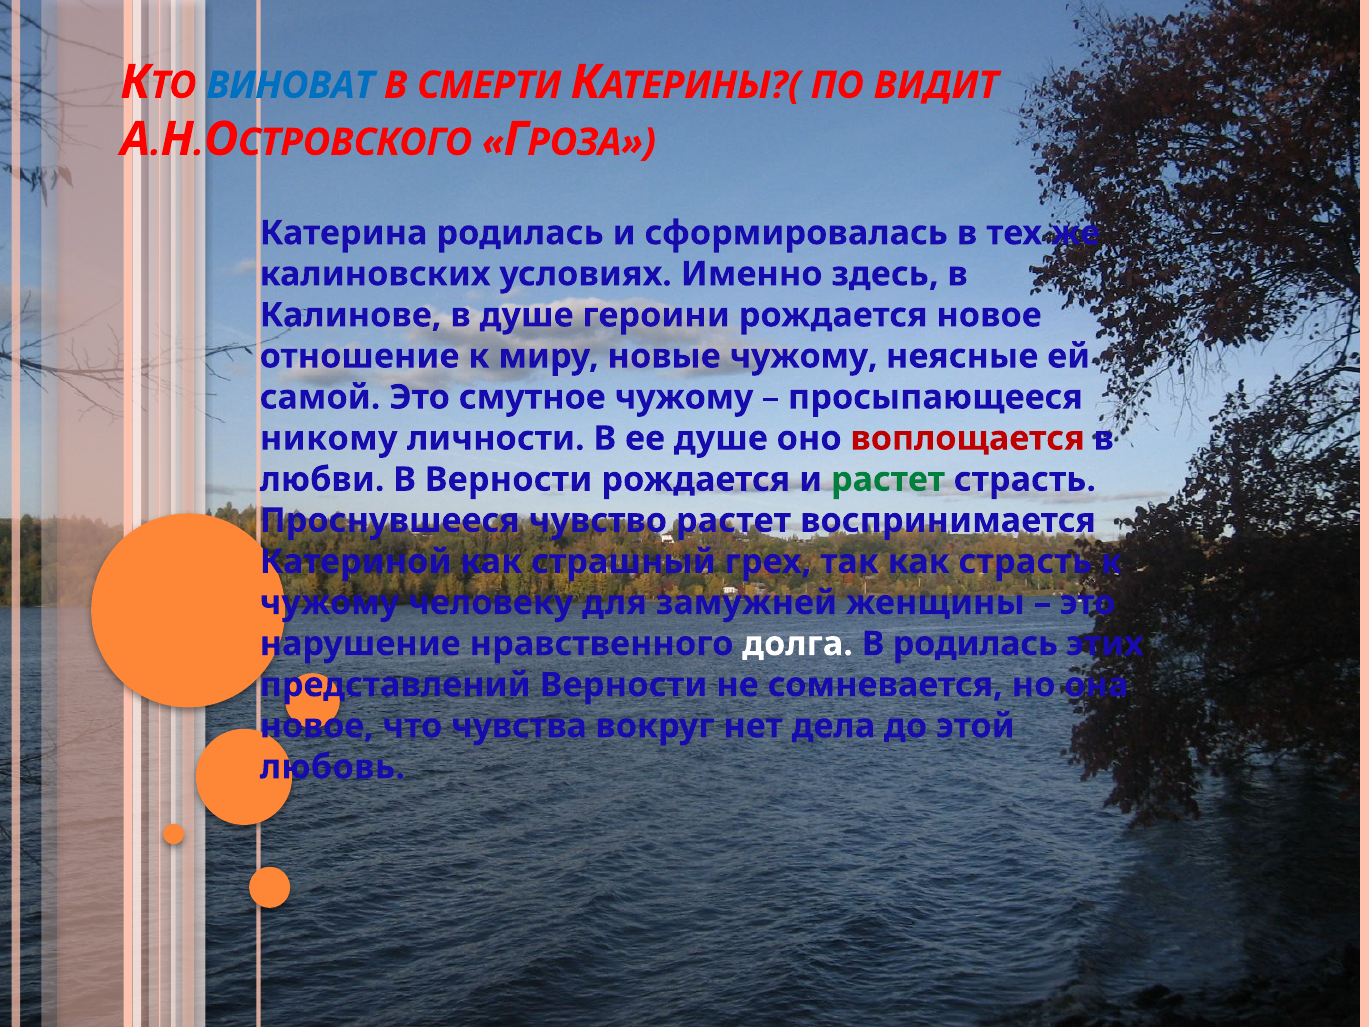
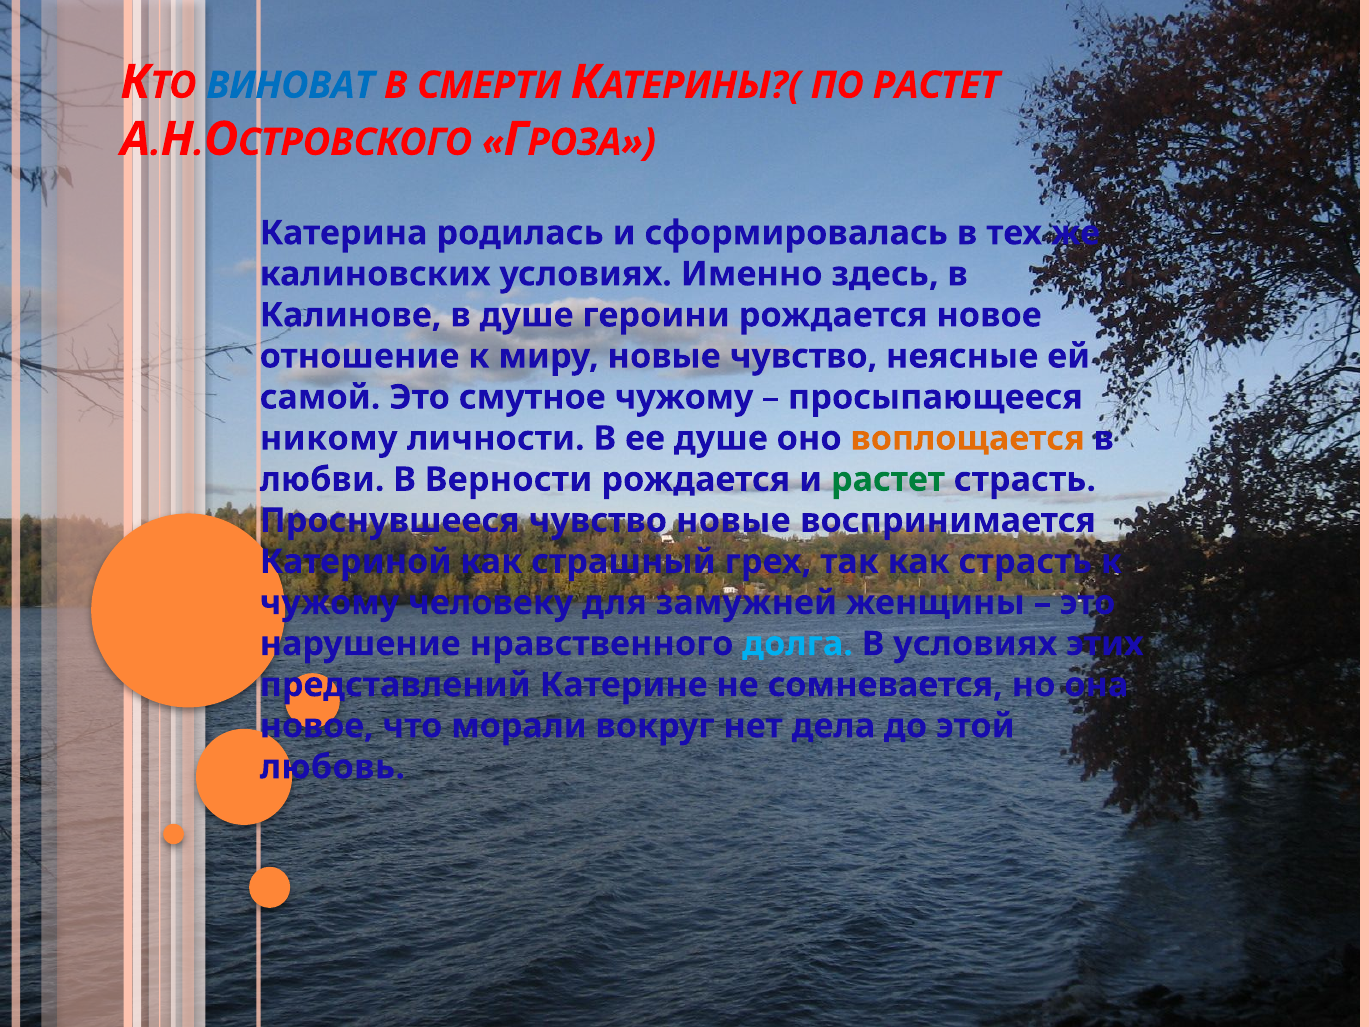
ПО ВИДИТ: ВИДИТ -> РАСТЕТ
новые чужому: чужому -> чувство
воплощается colour: red -> orange
чувство растет: растет -> новые
долга colour: white -> light blue
В родилась: родилась -> условиях
представлений Верности: Верности -> Катерине
чувства: чувства -> морали
